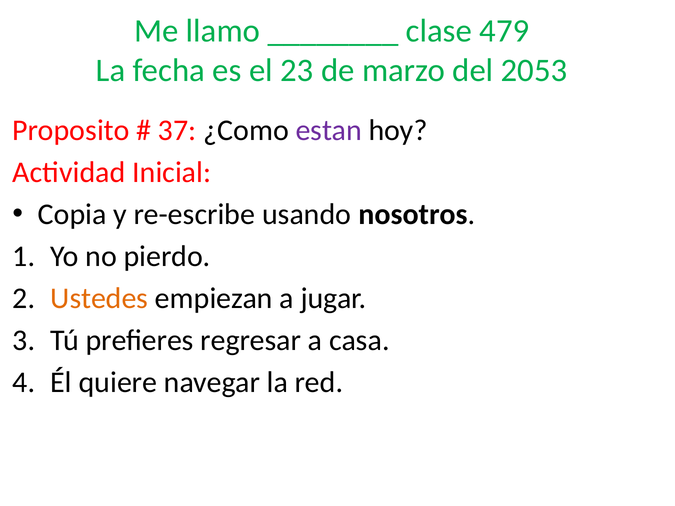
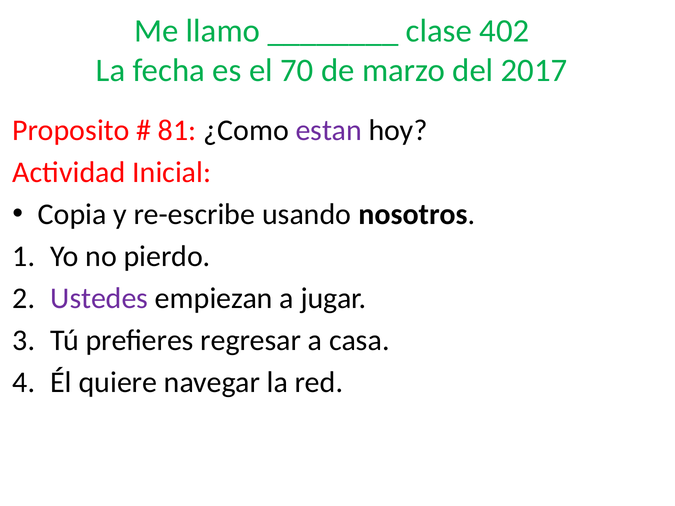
479: 479 -> 402
23: 23 -> 70
2053: 2053 -> 2017
37: 37 -> 81
Ustedes colour: orange -> purple
